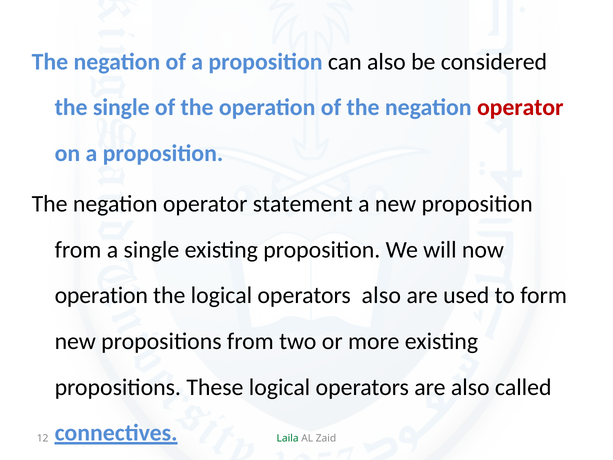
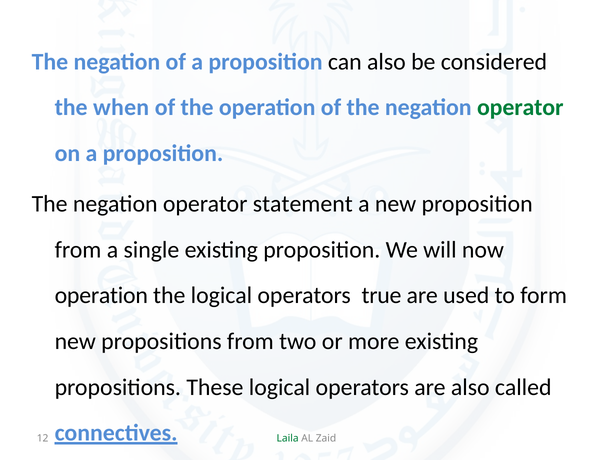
the single: single -> when
operator at (520, 108) colour: red -> green
operators also: also -> true
